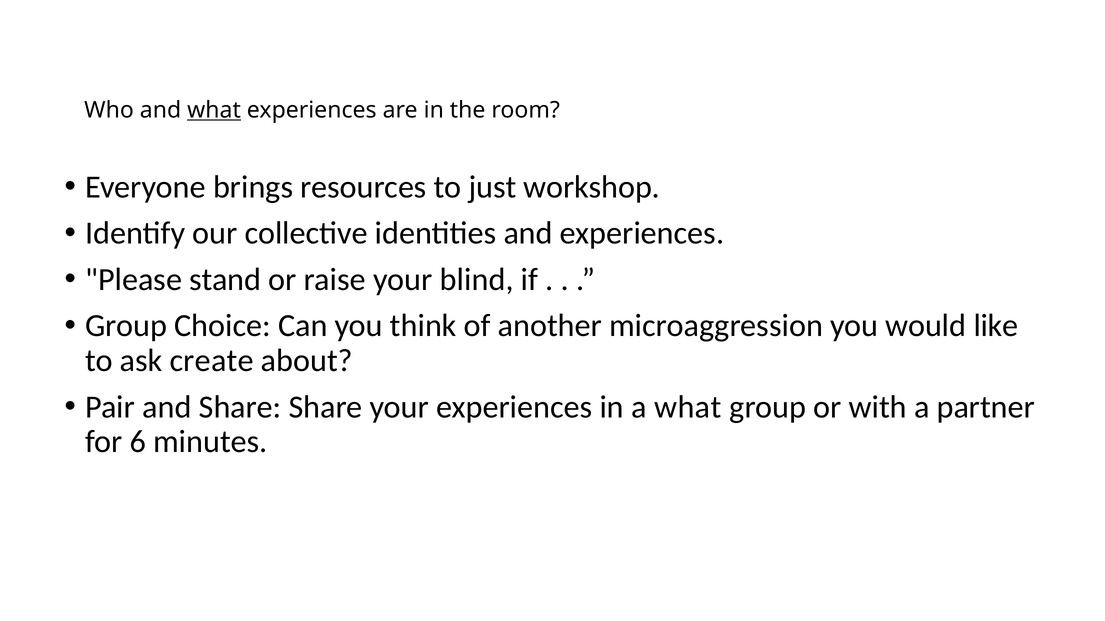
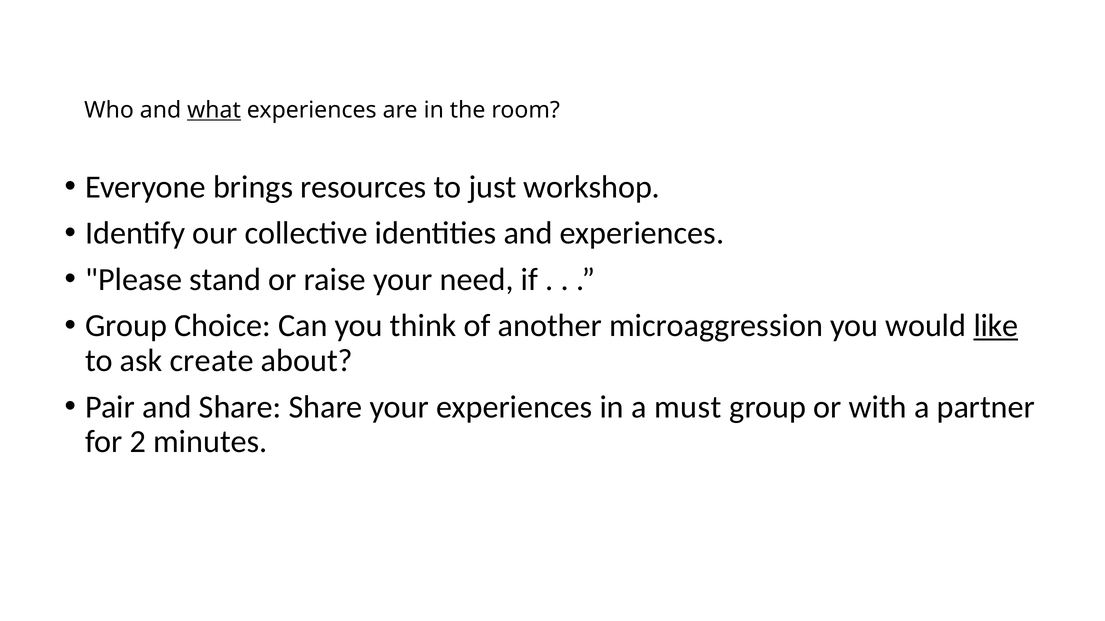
blind: blind -> need
like underline: none -> present
a what: what -> must
6: 6 -> 2
